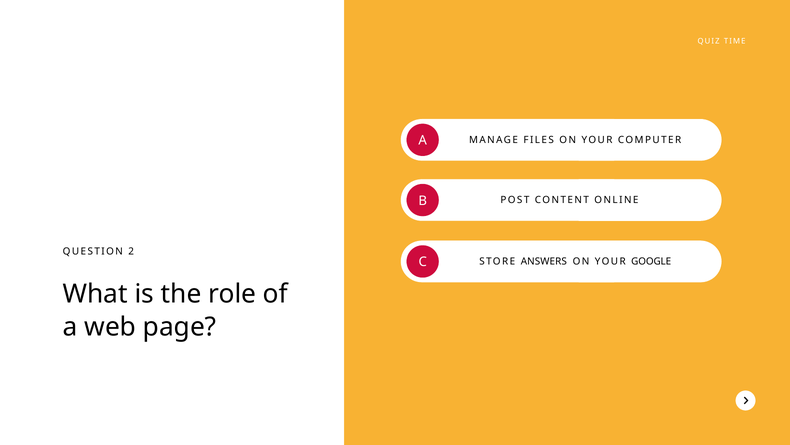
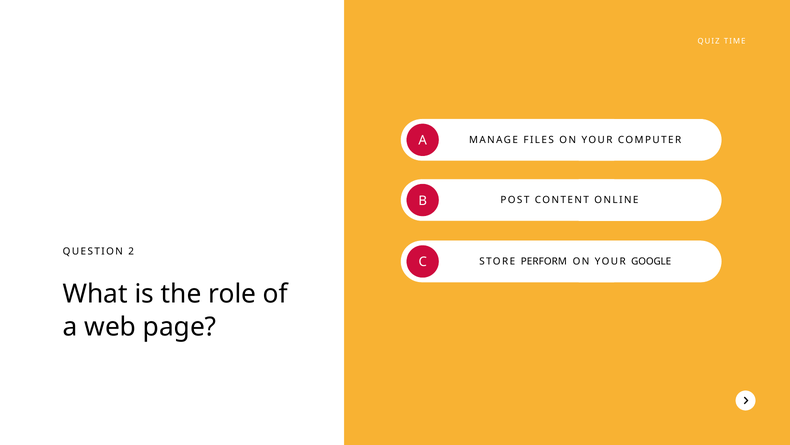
ANSWERS: ANSWERS -> PERFORM
